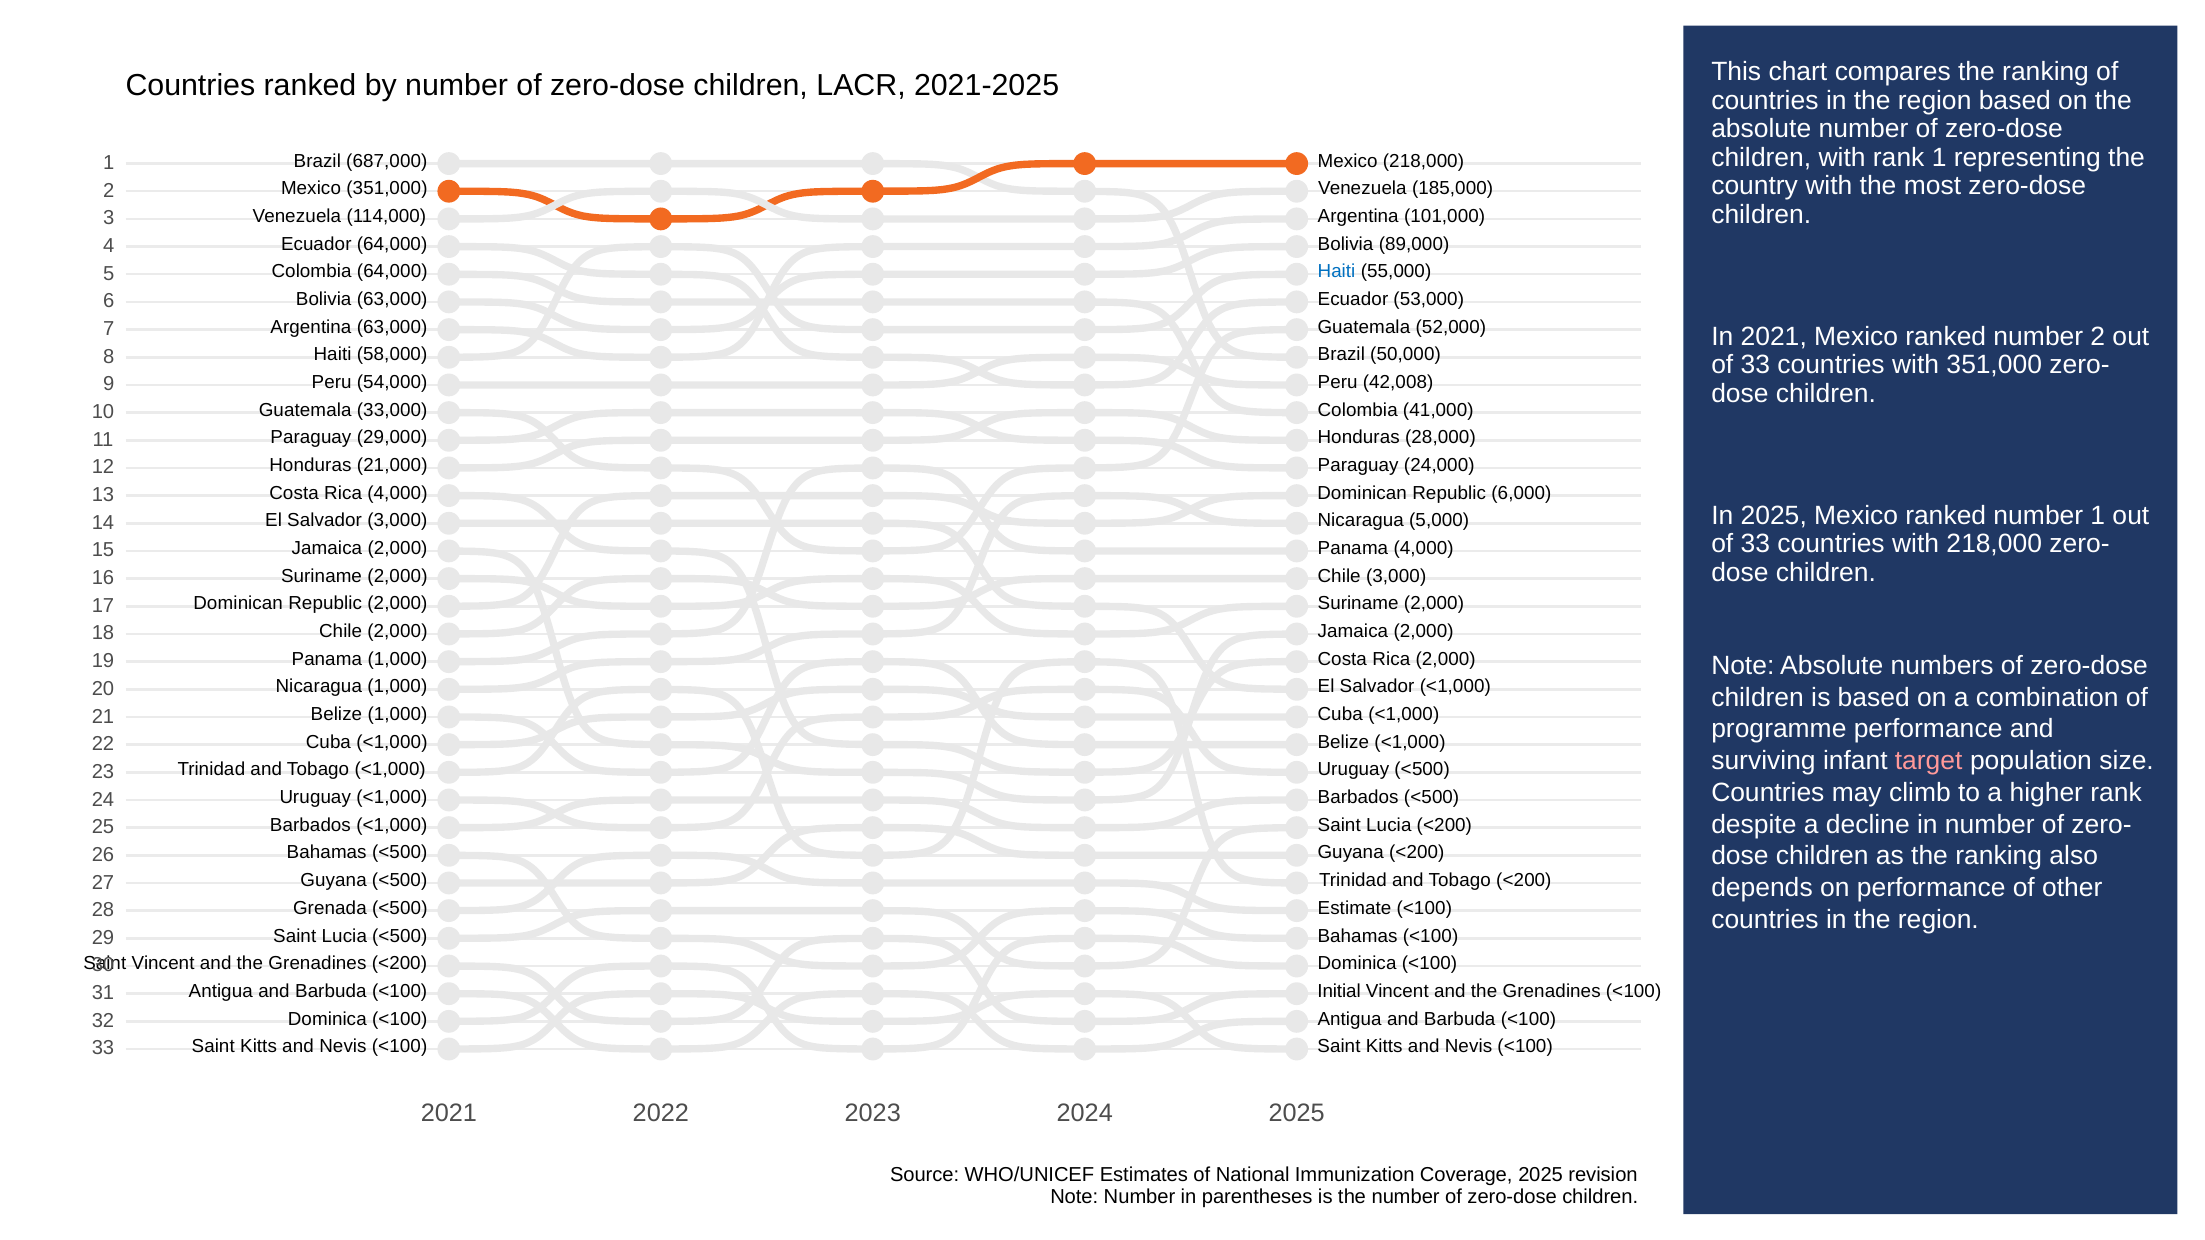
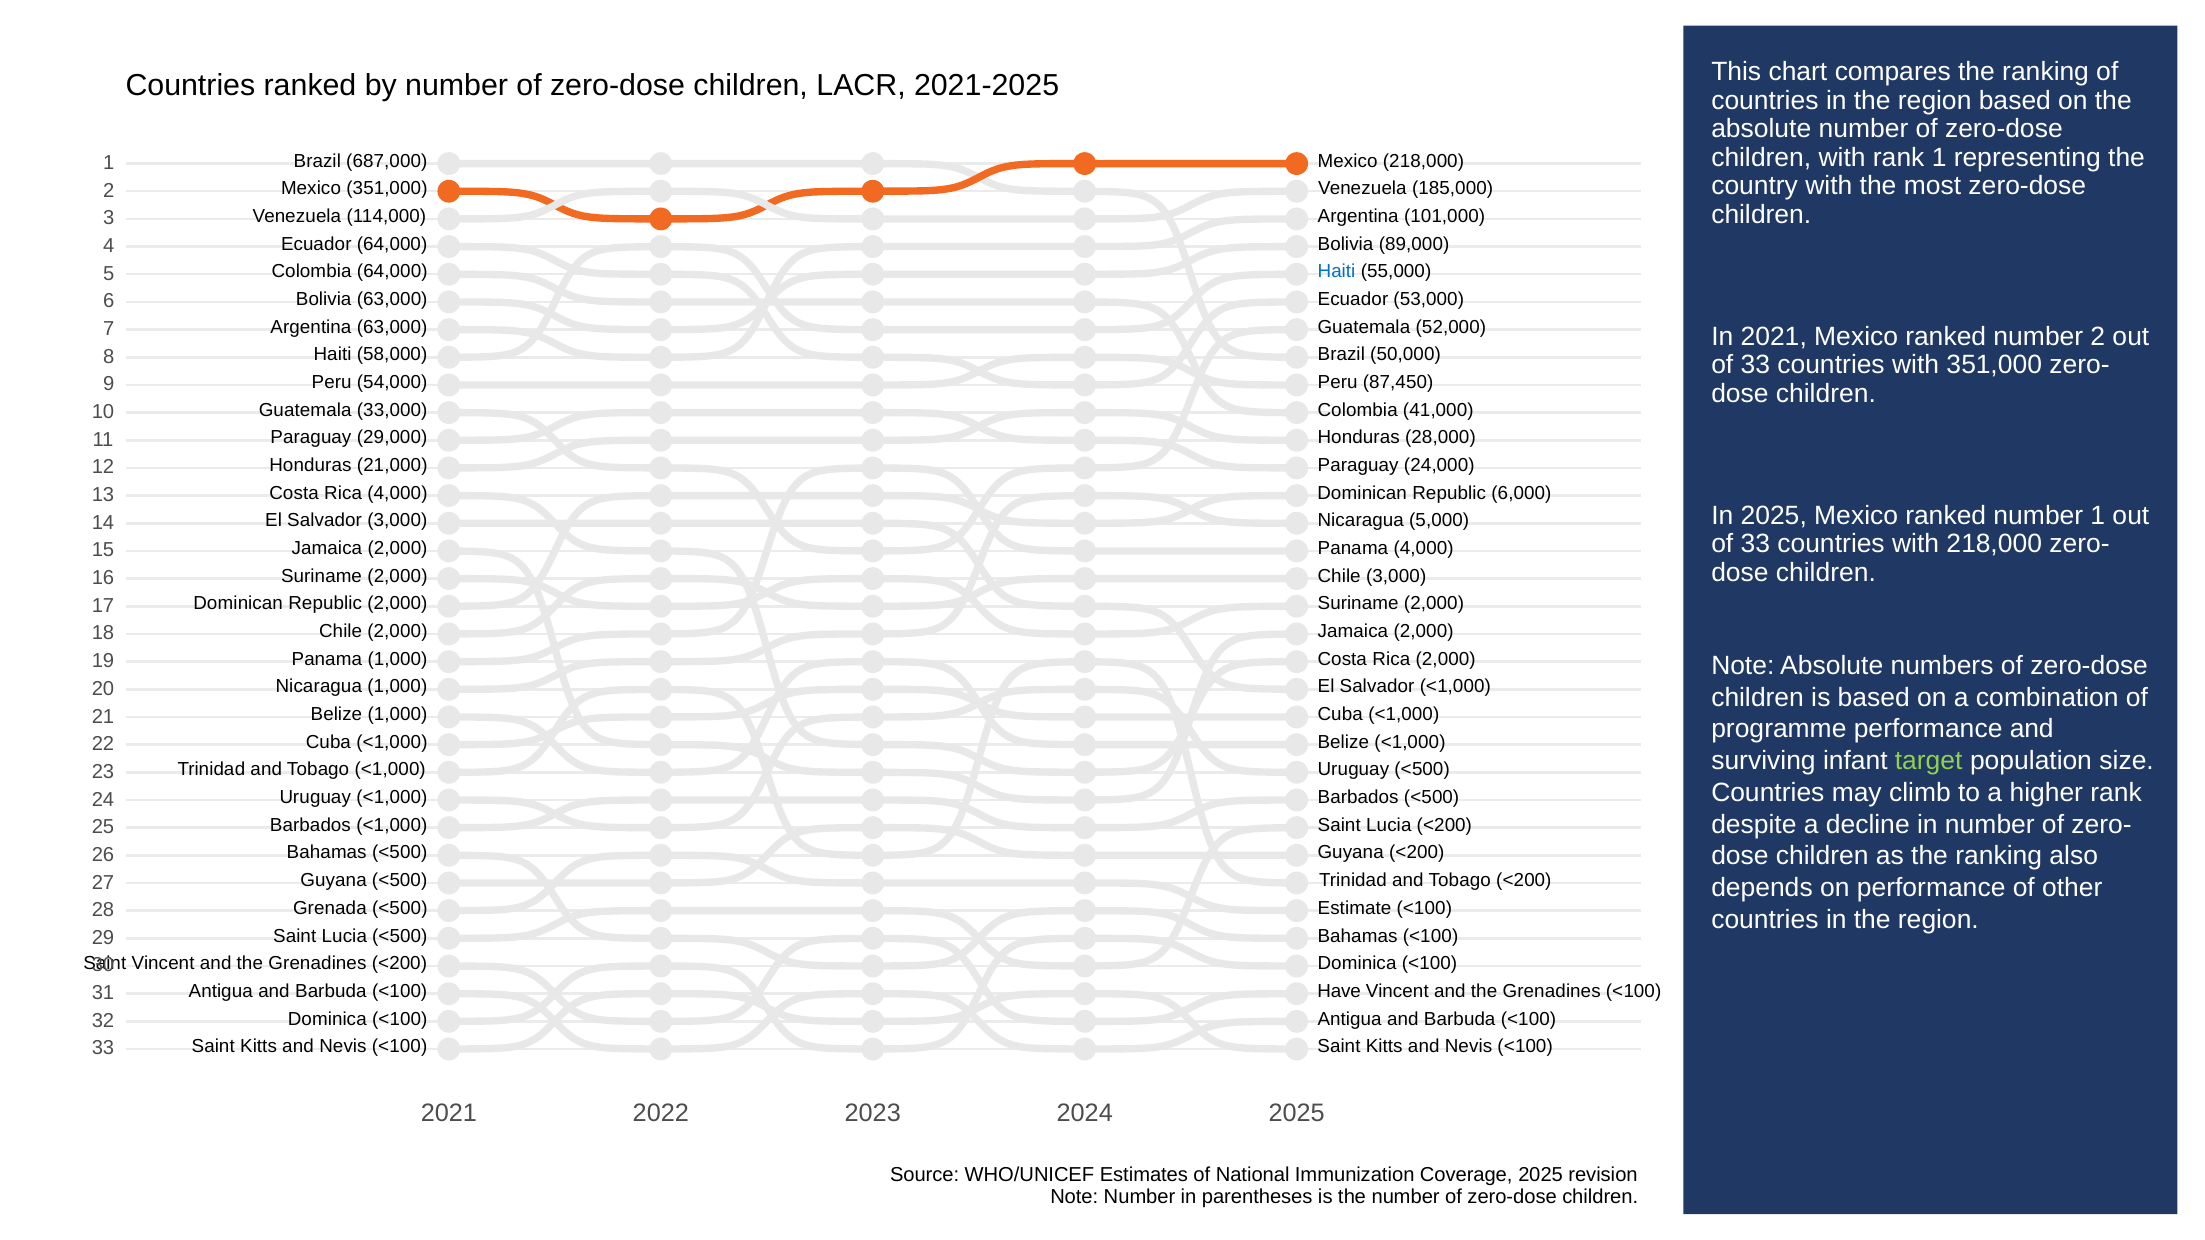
42,008: 42,008 -> 87,450
target colour: pink -> light green
Initial: Initial -> Have
